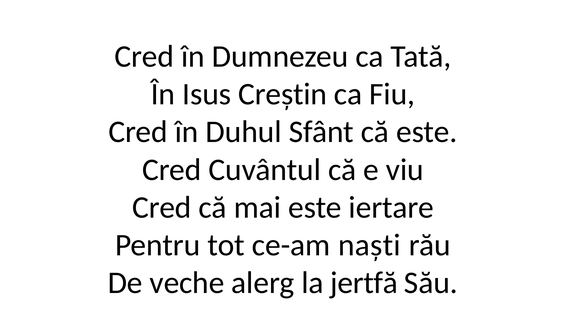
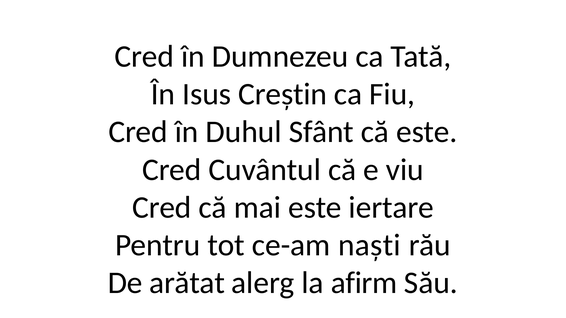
veche: veche -> arătat
jertfă: jertfă -> afirm
